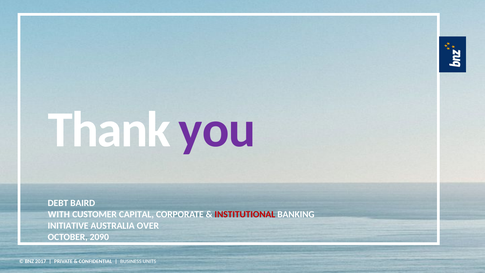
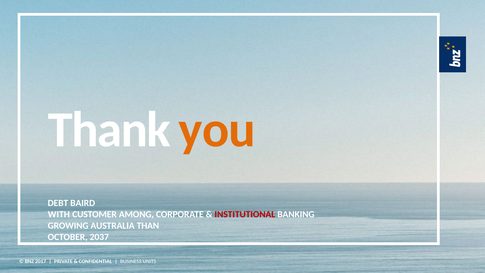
you colour: purple -> orange
CAPITAL: CAPITAL -> AMONG
INITIATIVE: INITIATIVE -> GROWING
OVER: OVER -> THAN
2090: 2090 -> 2037
